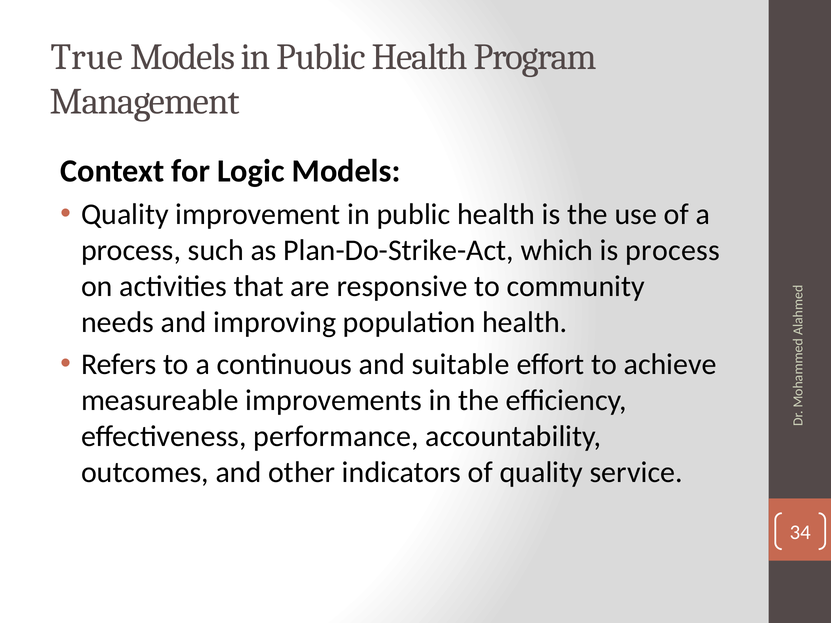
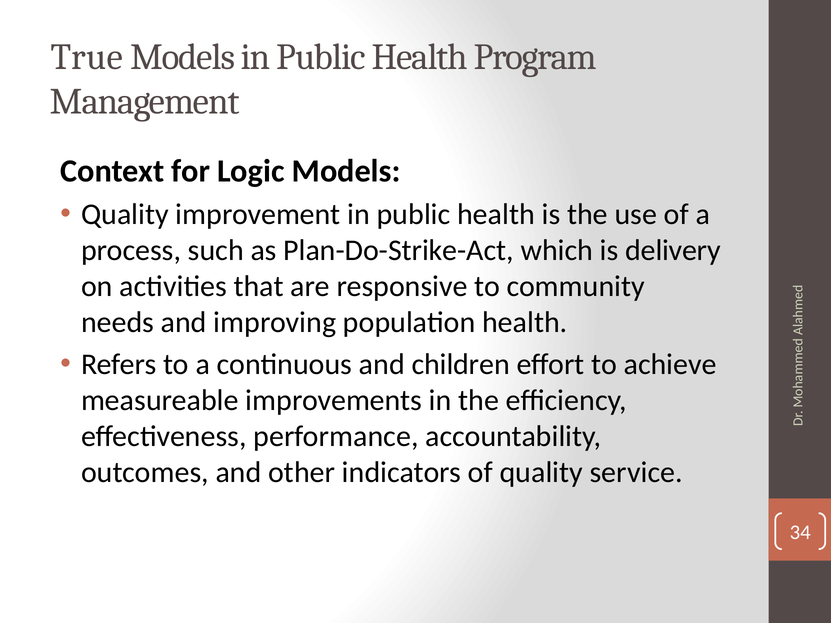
is process: process -> delivery
suitable: suitable -> children
